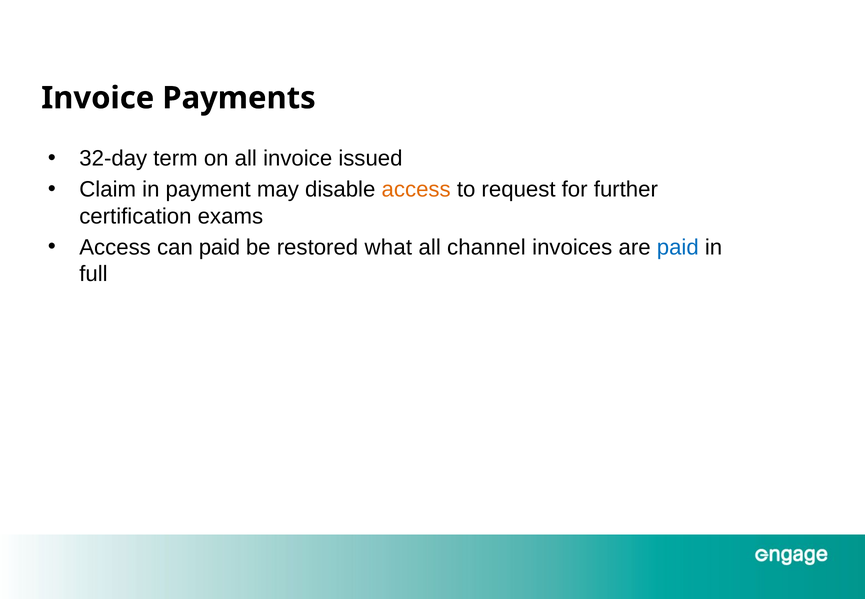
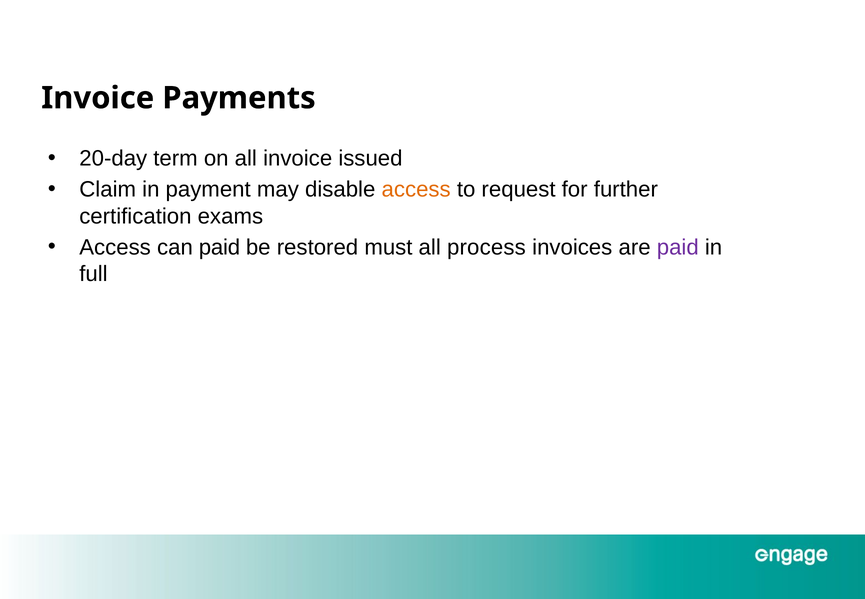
32-day: 32-day -> 20-day
what: what -> must
channel: channel -> process
paid at (678, 247) colour: blue -> purple
